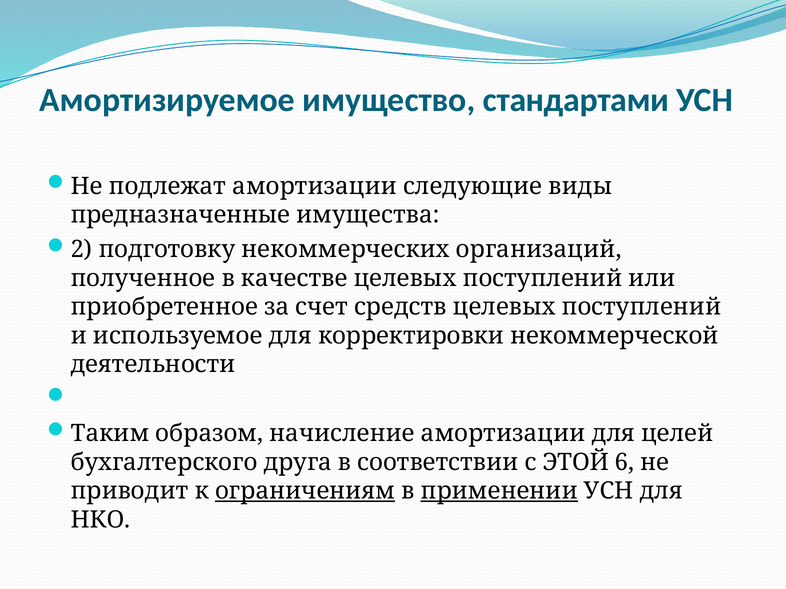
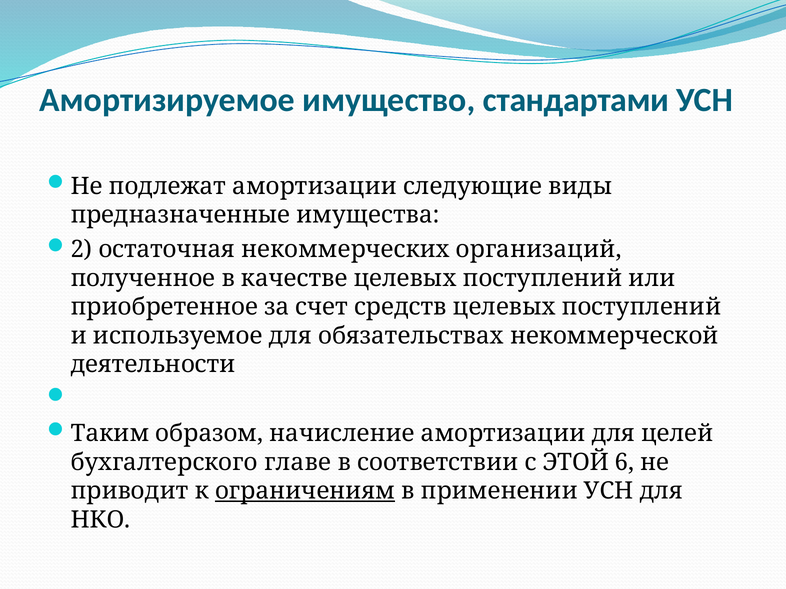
подготовку: подготовку -> остаточная
корректировки: корректировки -> обязательствах
друга: друга -> главе
применении underline: present -> none
